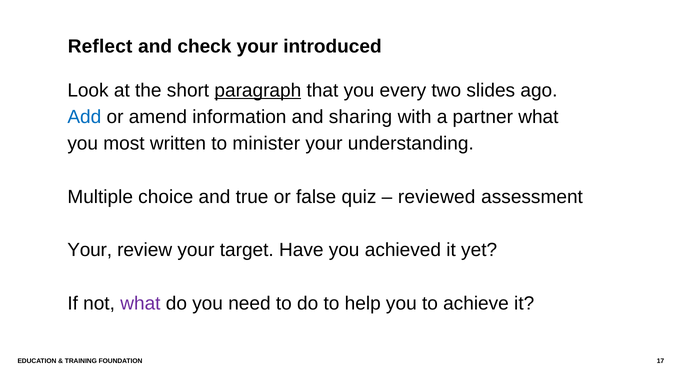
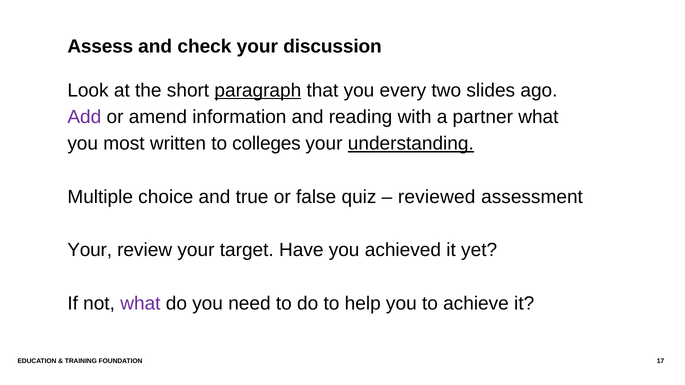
Reflect: Reflect -> Assess
introduced: introduced -> discussion
Add colour: blue -> purple
sharing: sharing -> reading
minister: minister -> colleges
understanding underline: none -> present
